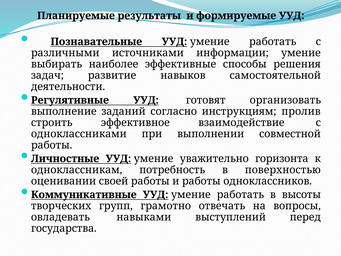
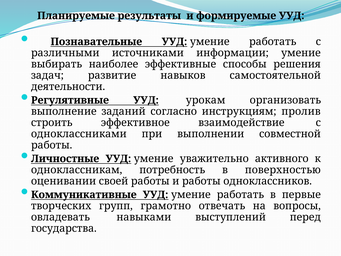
готовят: готовят -> урокам
горизонта: горизонта -> активного
высоты: высоты -> первые
